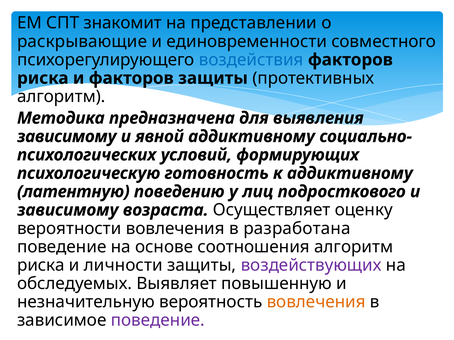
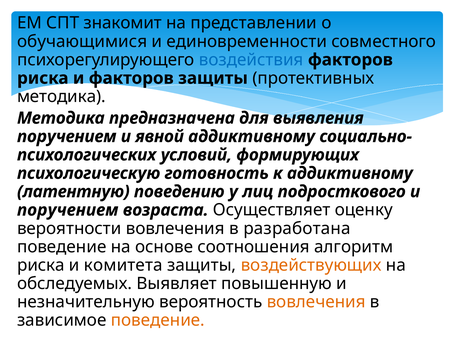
раскрывающие: раскрывающие -> обучающимися
алгоритм at (61, 97): алгоритм -> методика
зависимому at (67, 137): зависимому -> поручением
зависимому at (68, 210): зависимому -> поручением
личности: личности -> комитета
воздействующих colour: purple -> orange
поведение at (158, 321) colour: purple -> orange
